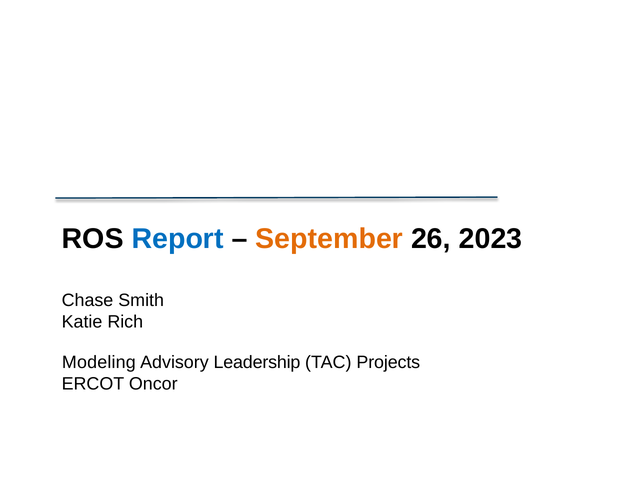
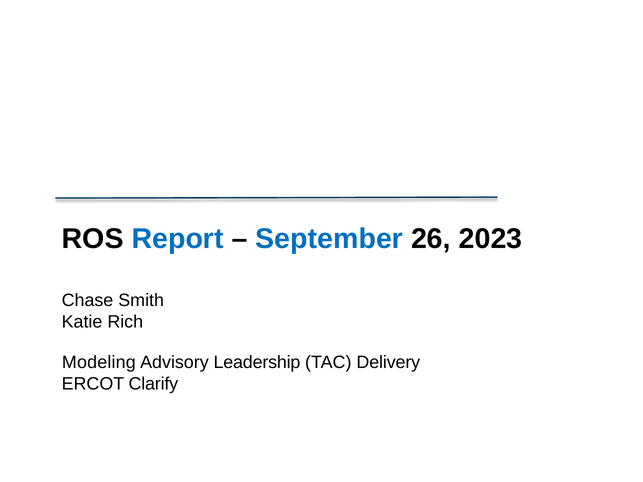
September colour: orange -> blue
Projects: Projects -> Delivery
Oncor: Oncor -> Clarify
